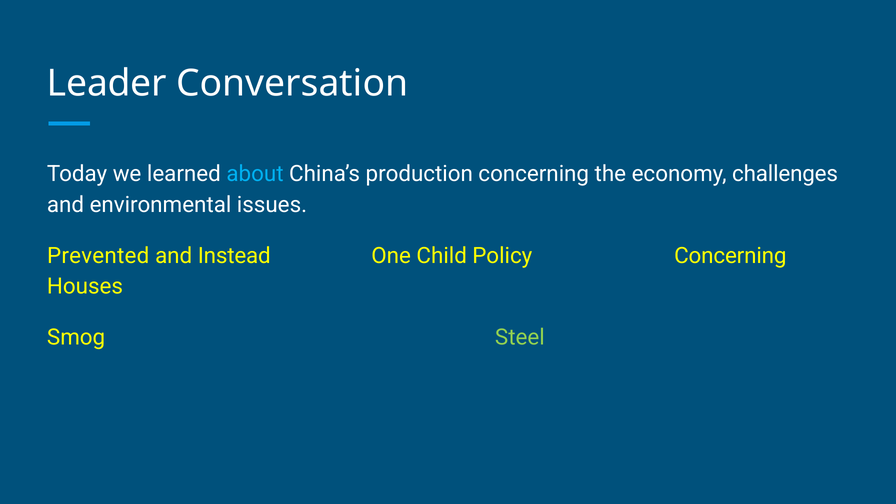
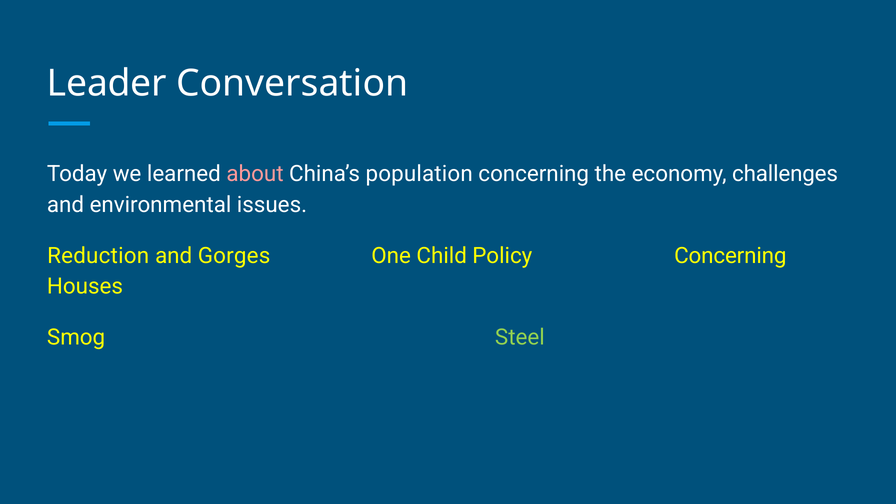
about colour: light blue -> pink
production: production -> population
Prevented: Prevented -> Reduction
Instead: Instead -> Gorges
